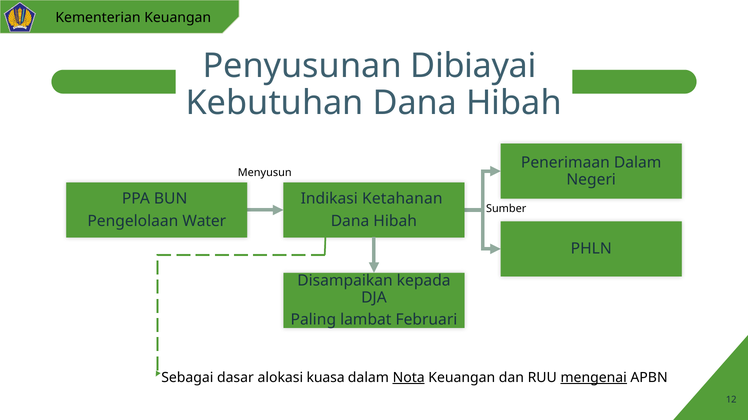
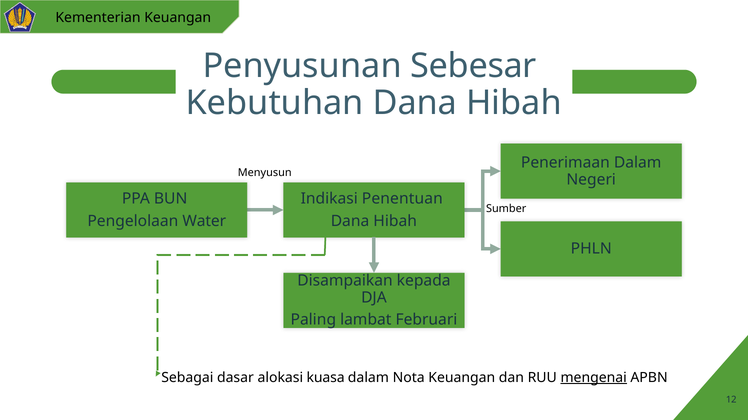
Dibiayai: Dibiayai -> Sebesar
Ketahanan: Ketahanan -> Penentuan
Nota underline: present -> none
